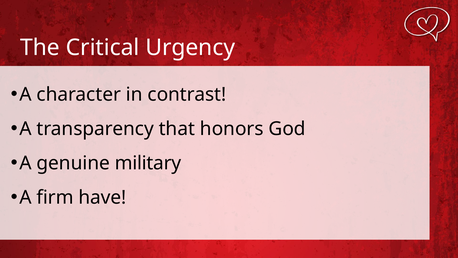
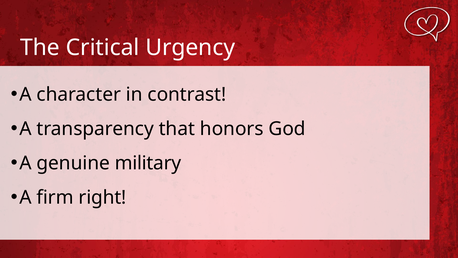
have: have -> right
